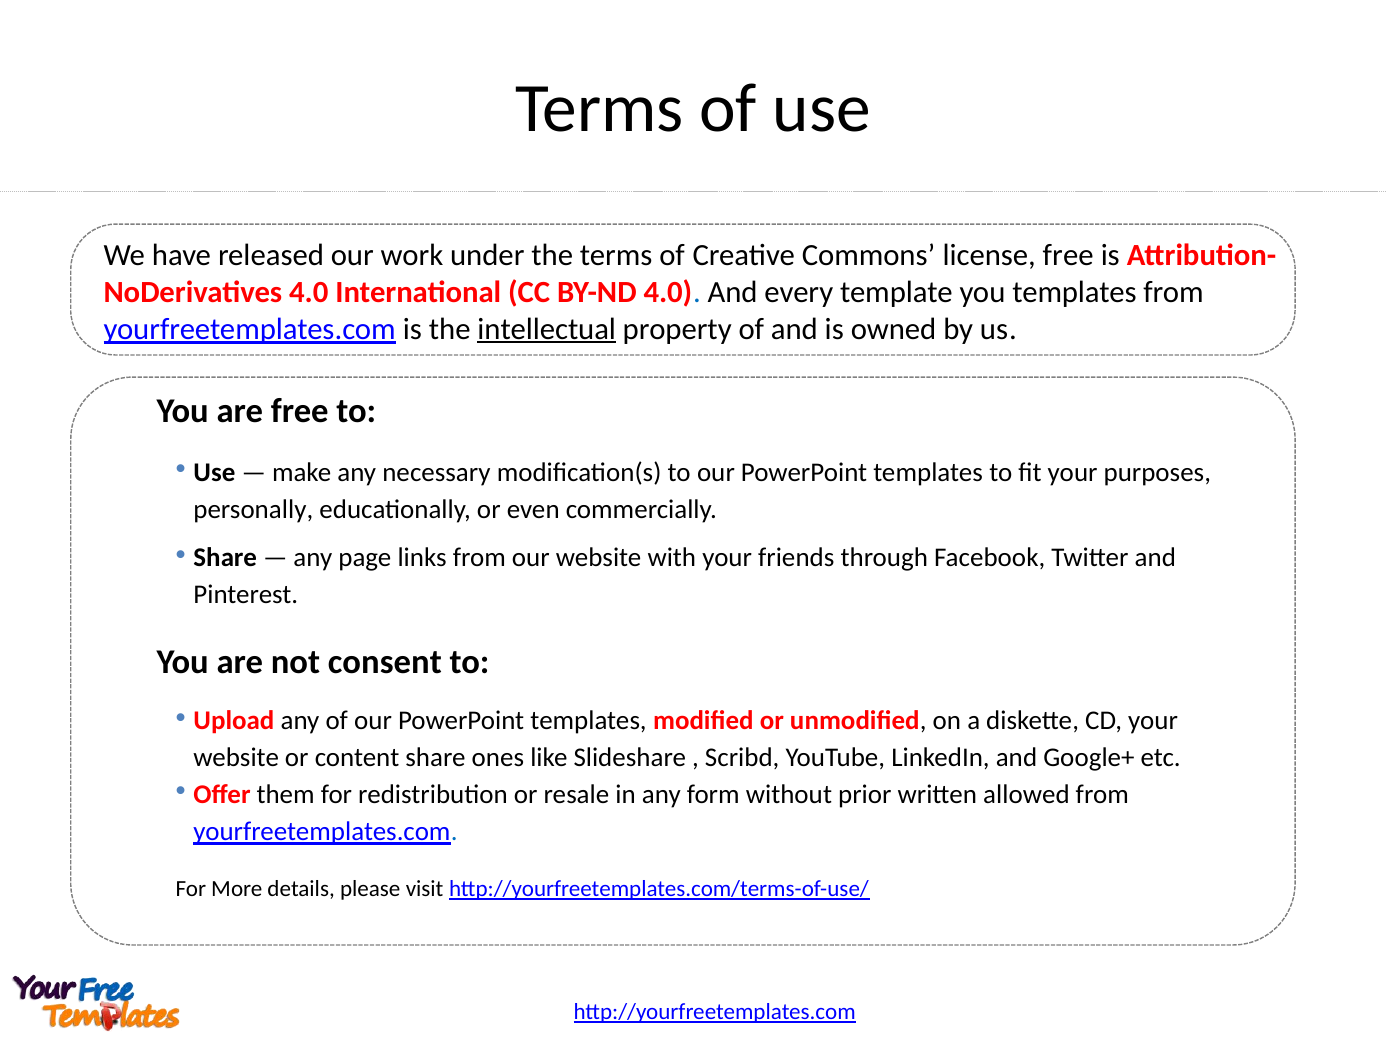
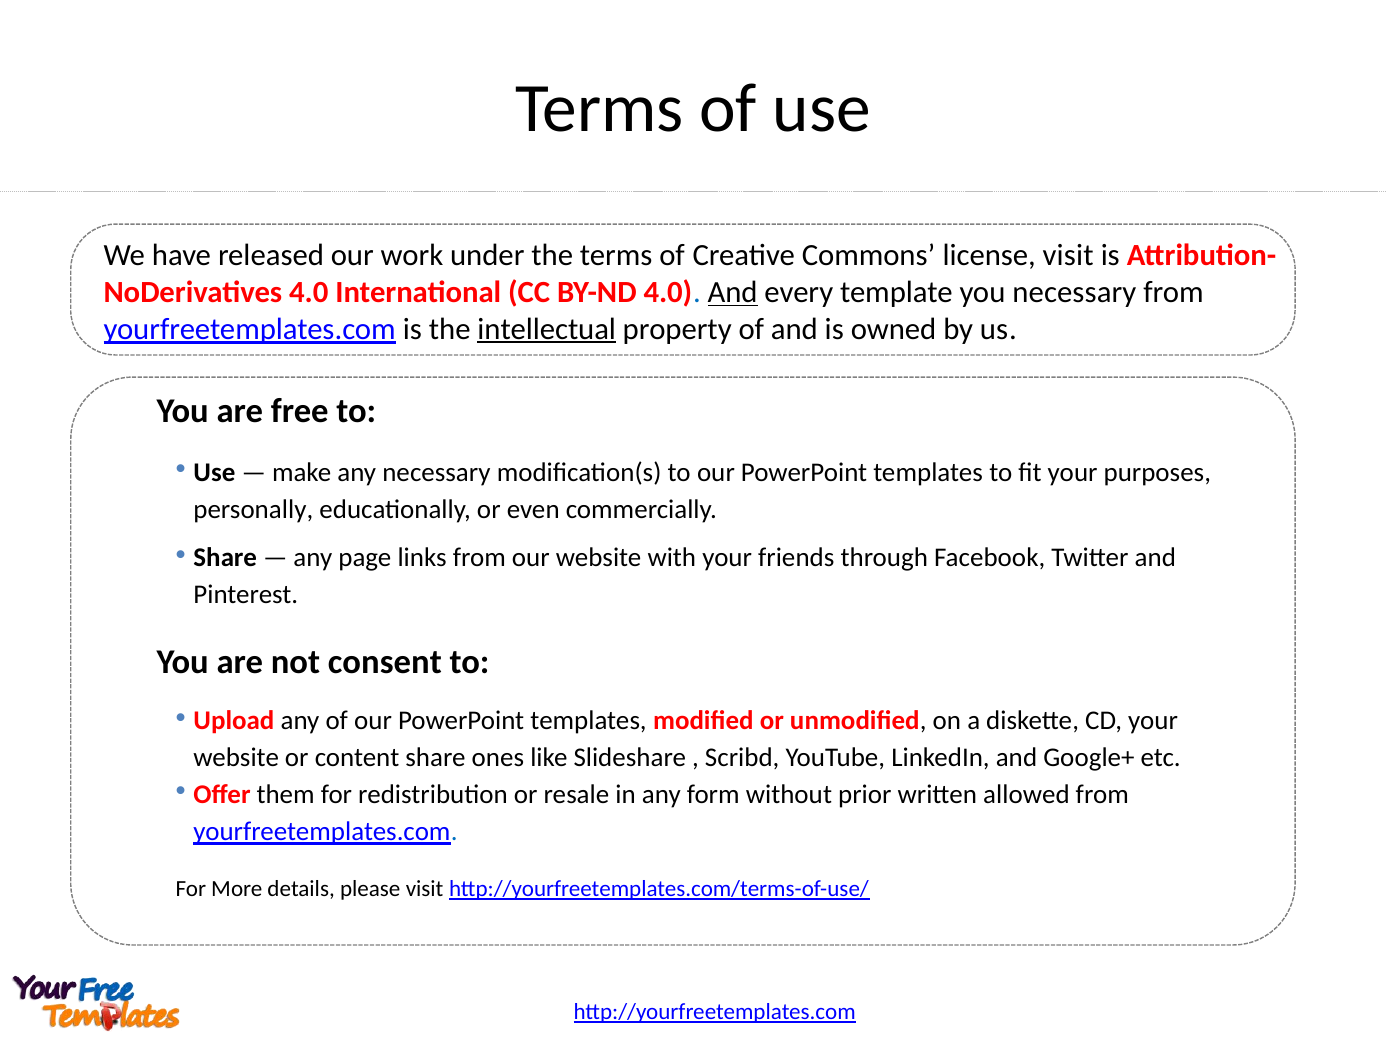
license free: free -> visit
And at (733, 292) underline: none -> present
you templates: templates -> necessary
